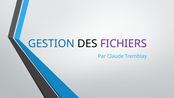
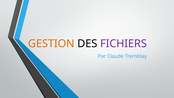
GESTION colour: blue -> orange
